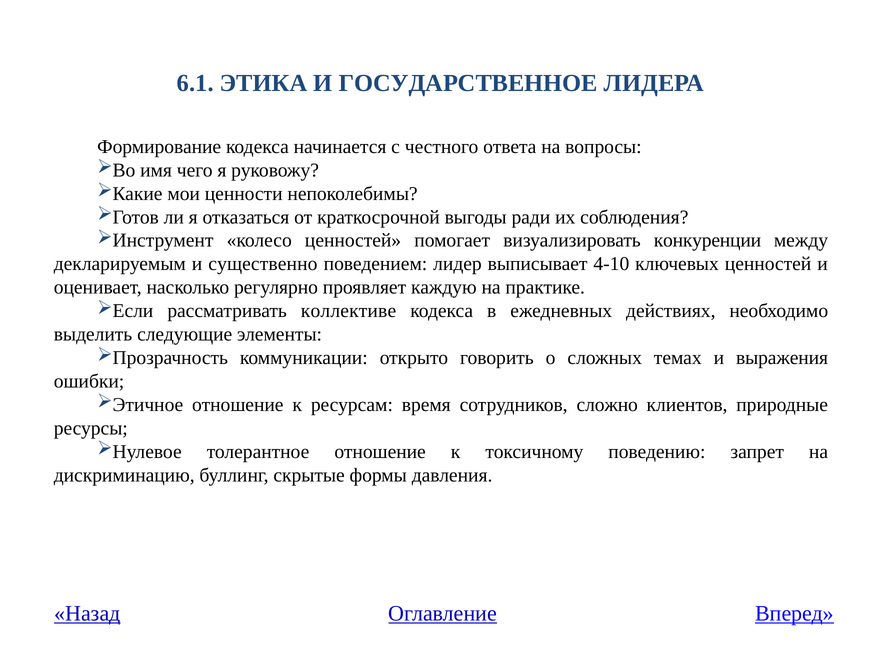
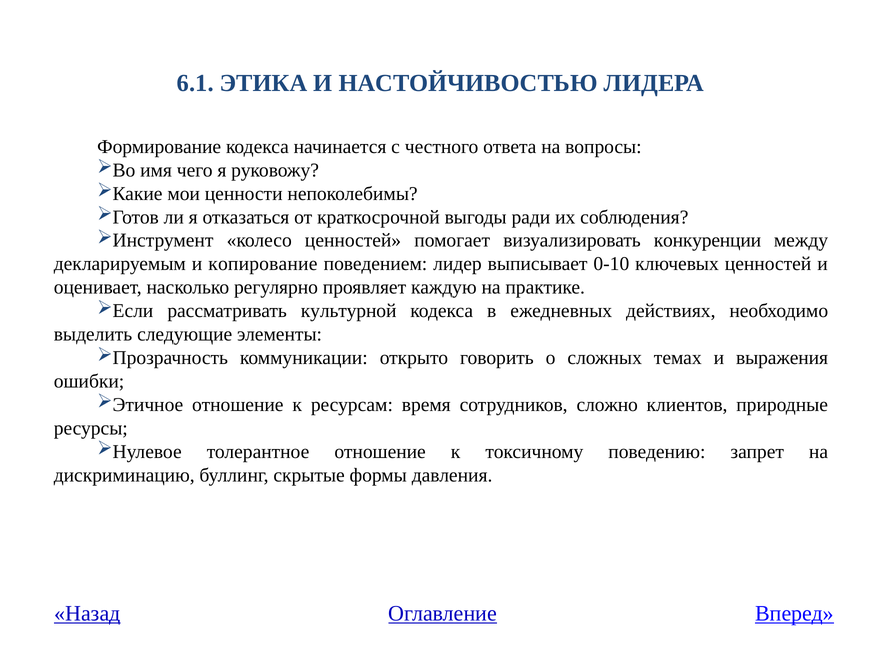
ГОСУДАРСТВЕННОЕ: ГОСУДАРСТВЕННОЕ -> НАСТОЙЧИВОСТЬЮ
существенно: существенно -> копирование
4-10: 4-10 -> 0-10
коллективе: коллективе -> культурной
